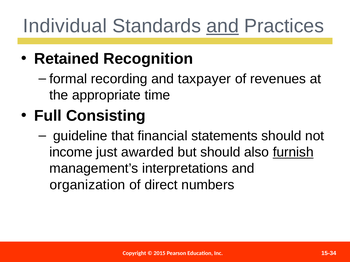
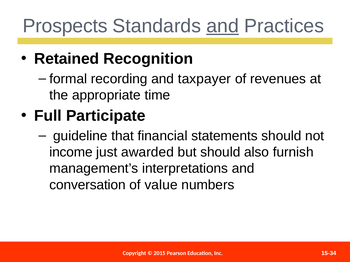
Individual: Individual -> Prospects
Consisting: Consisting -> Participate
furnish underline: present -> none
organization: organization -> conversation
direct: direct -> value
